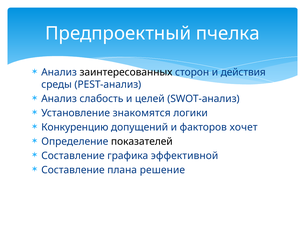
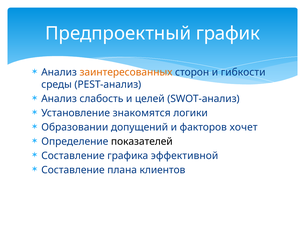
пчелка: пчелка -> график
заинтересованных colour: black -> orange
действия: действия -> гибкости
Конкуренцию: Конкуренцию -> Образовании
решение: решение -> клиентов
